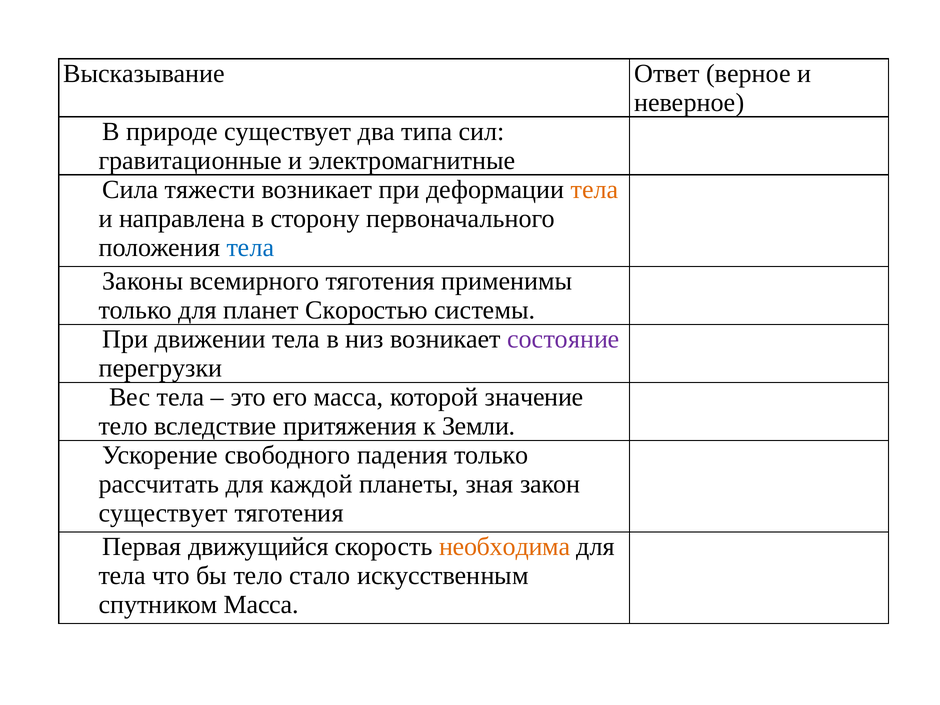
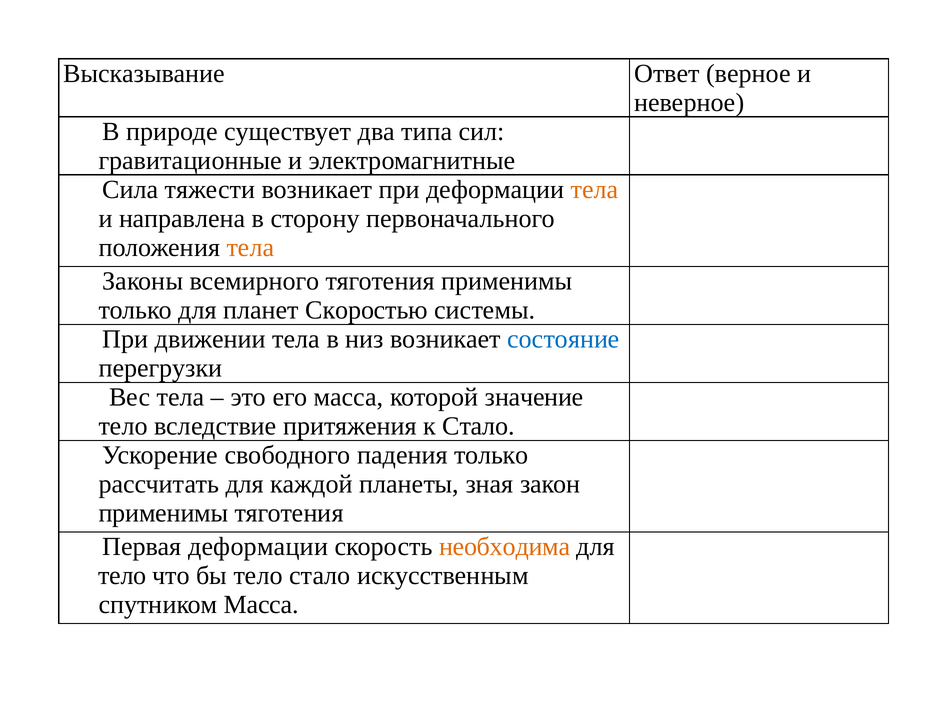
тела at (250, 247) colour: blue -> orange
состояние colour: purple -> blue
к Земли: Земли -> Стало
существует at (163, 513): существует -> применимы
Первая движущийся: движущийся -> деформации
тела at (122, 576): тела -> тело
